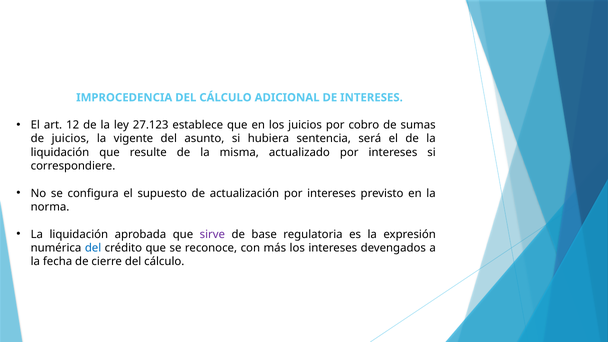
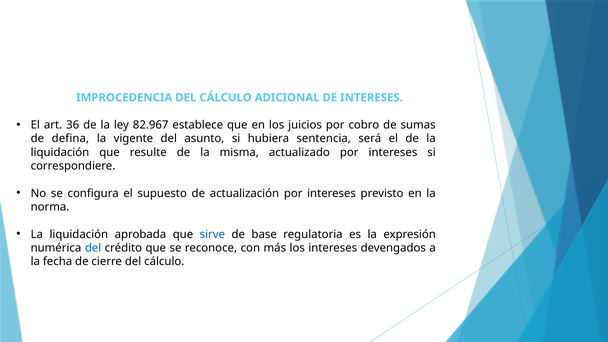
12: 12 -> 36
27.123: 27.123 -> 82.967
de juicios: juicios -> defina
sirve colour: purple -> blue
